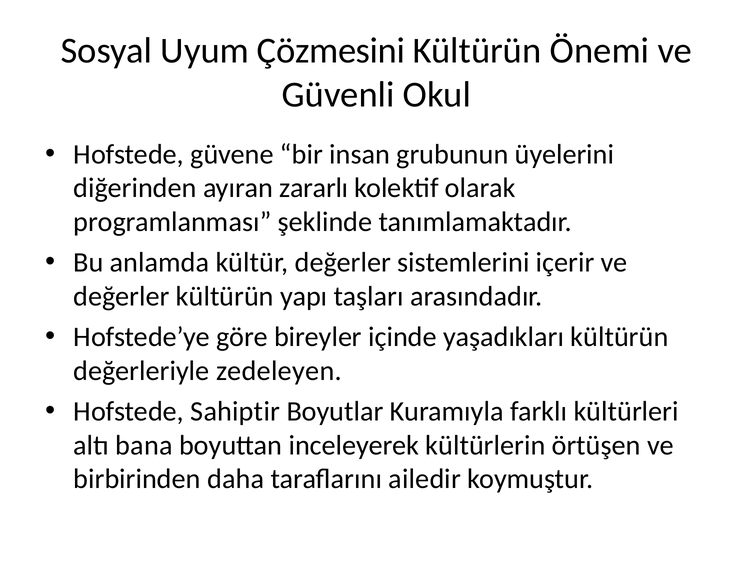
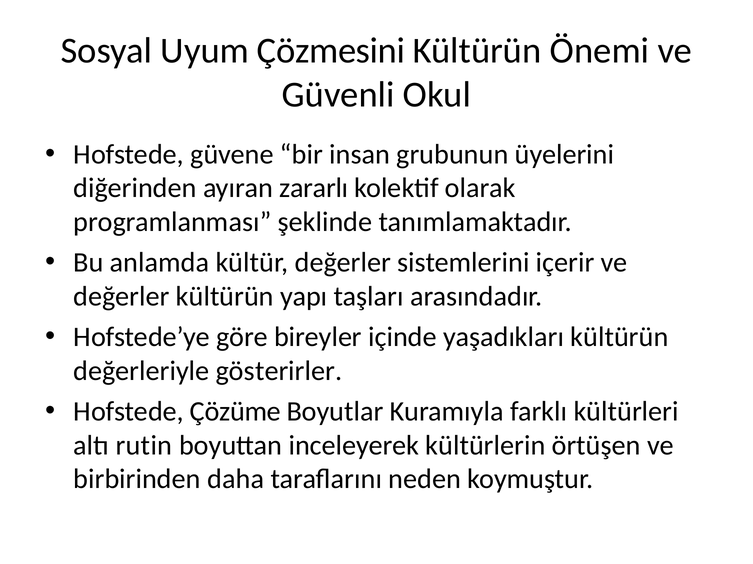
zedeleyen: zedeleyen -> gösterirler
Sahiptir: Sahiptir -> Çözüme
bana: bana -> rutin
ailedir: ailedir -> neden
